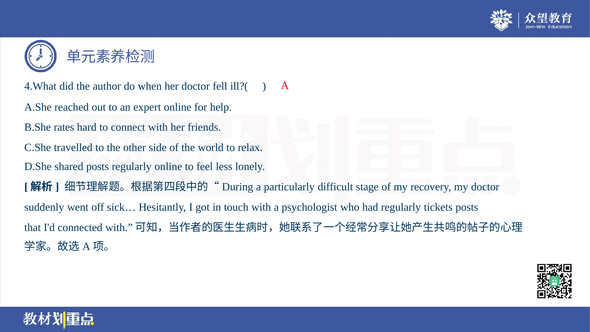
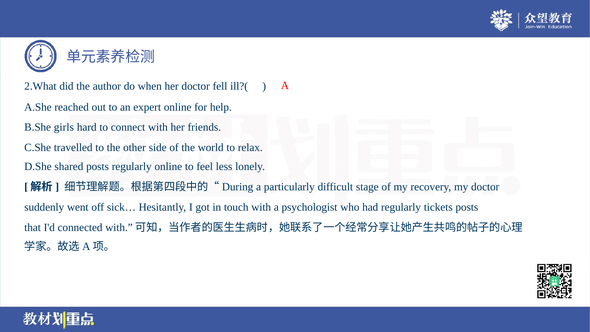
4.What: 4.What -> 2.What
rates: rates -> girls
